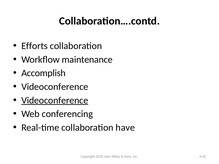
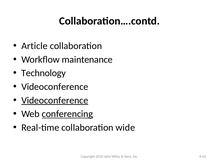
Efforts: Efforts -> Article
Accomplish: Accomplish -> Technology
conferencing underline: none -> present
have: have -> wide
